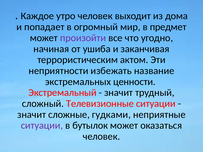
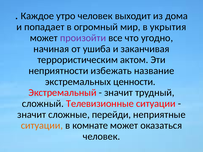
предмет: предмет -> укрытия
гудками: гудками -> перейди
ситуации at (42, 126) colour: purple -> orange
бутылок: бутылок -> комнате
